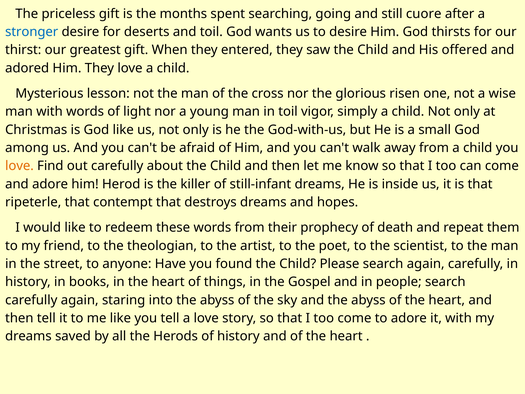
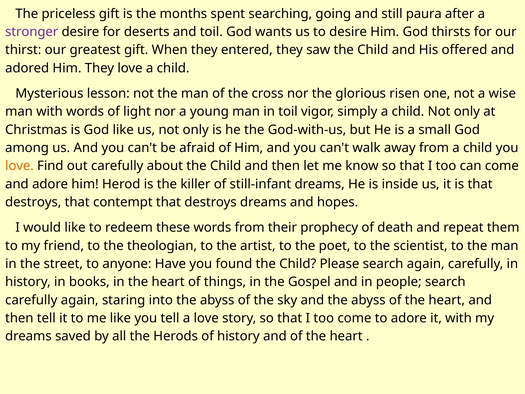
cuore: cuore -> paura
stronger colour: blue -> purple
ripeterle at (33, 202): ripeterle -> destroys
